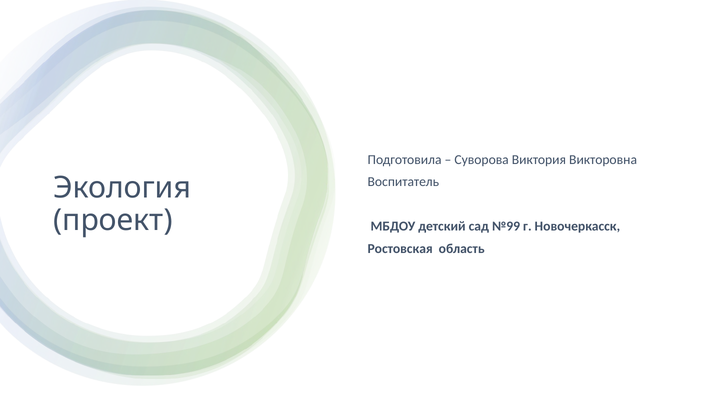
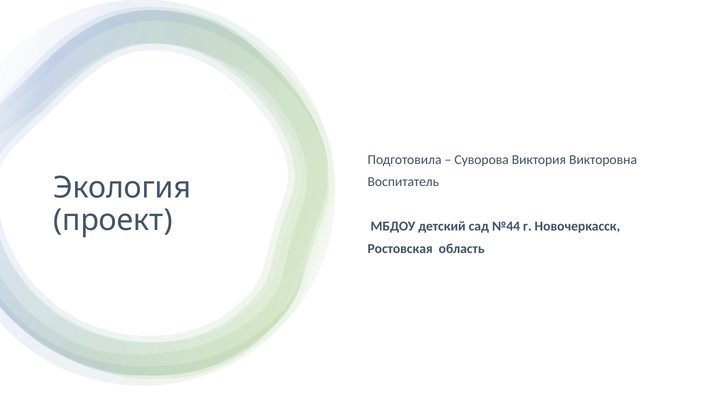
№99: №99 -> №44
